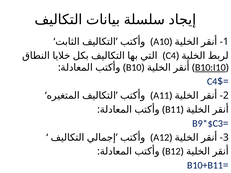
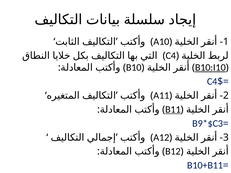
B11 underline: none -> present
